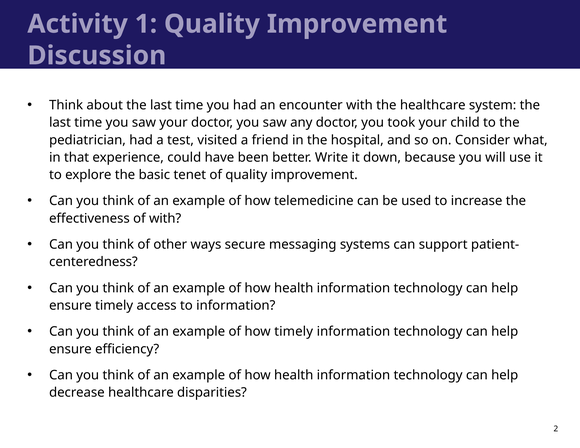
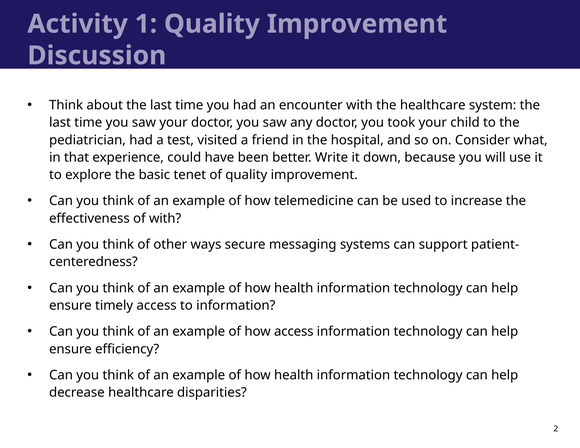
how timely: timely -> access
